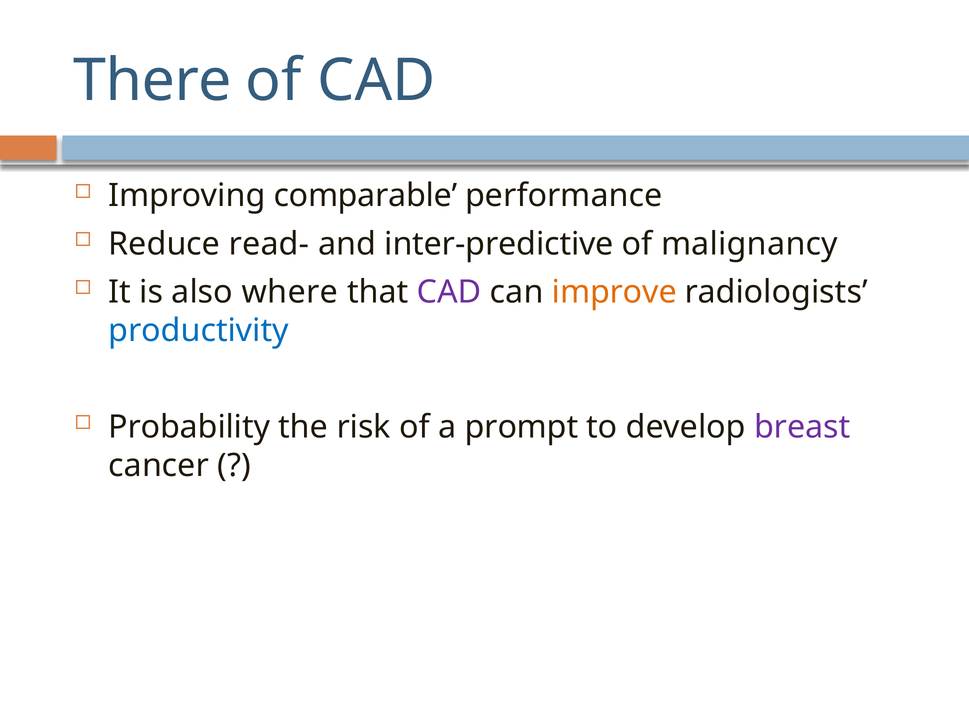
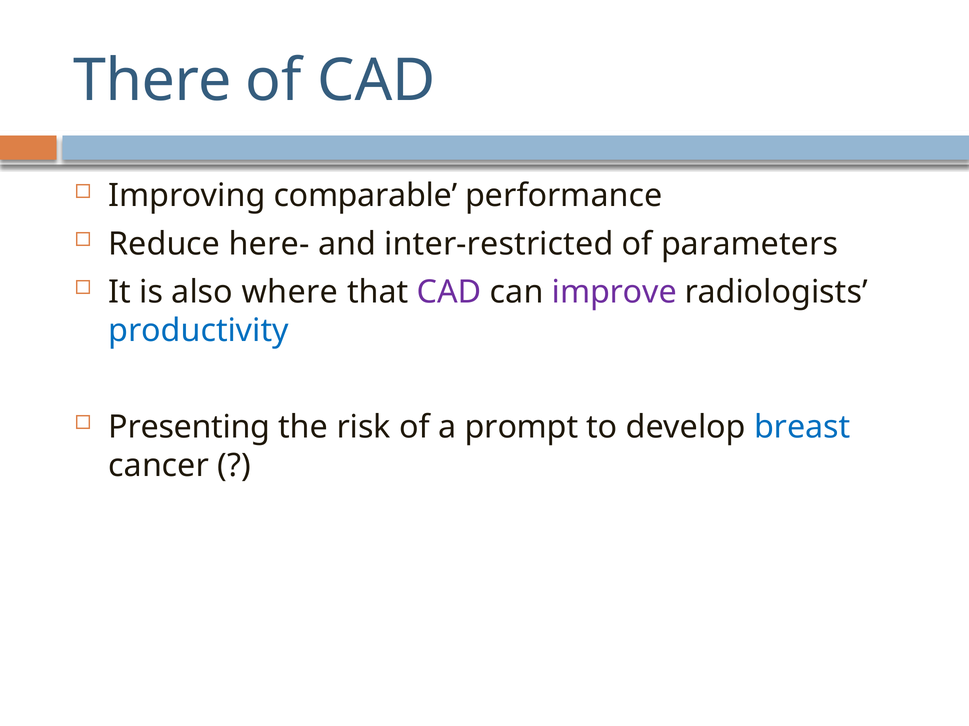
read-: read- -> here-
inter-predictive: inter-predictive -> inter-restricted
malignancy: malignancy -> parameters
improve colour: orange -> purple
Probability: Probability -> Presenting
breast colour: purple -> blue
